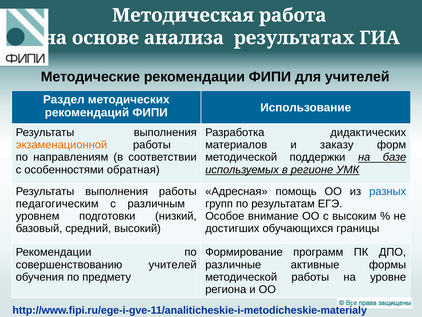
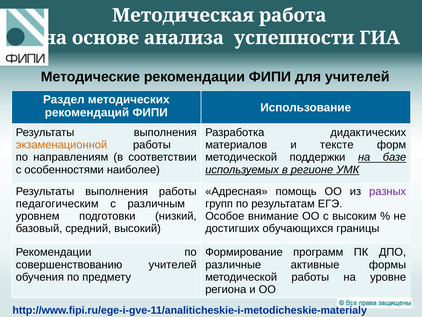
результатах: результатах -> успешности
заказу: заказу -> тексте
обратная: обратная -> наиболее
разных colour: blue -> purple
